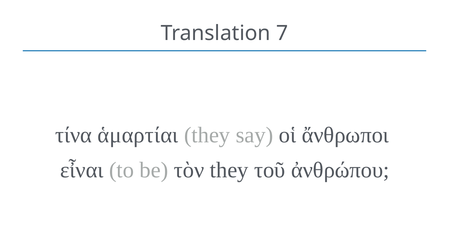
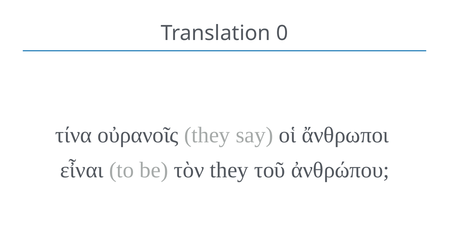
7: 7 -> 0
ἁμαρτίαι: ἁμαρτίαι -> οὐρανοῖς
